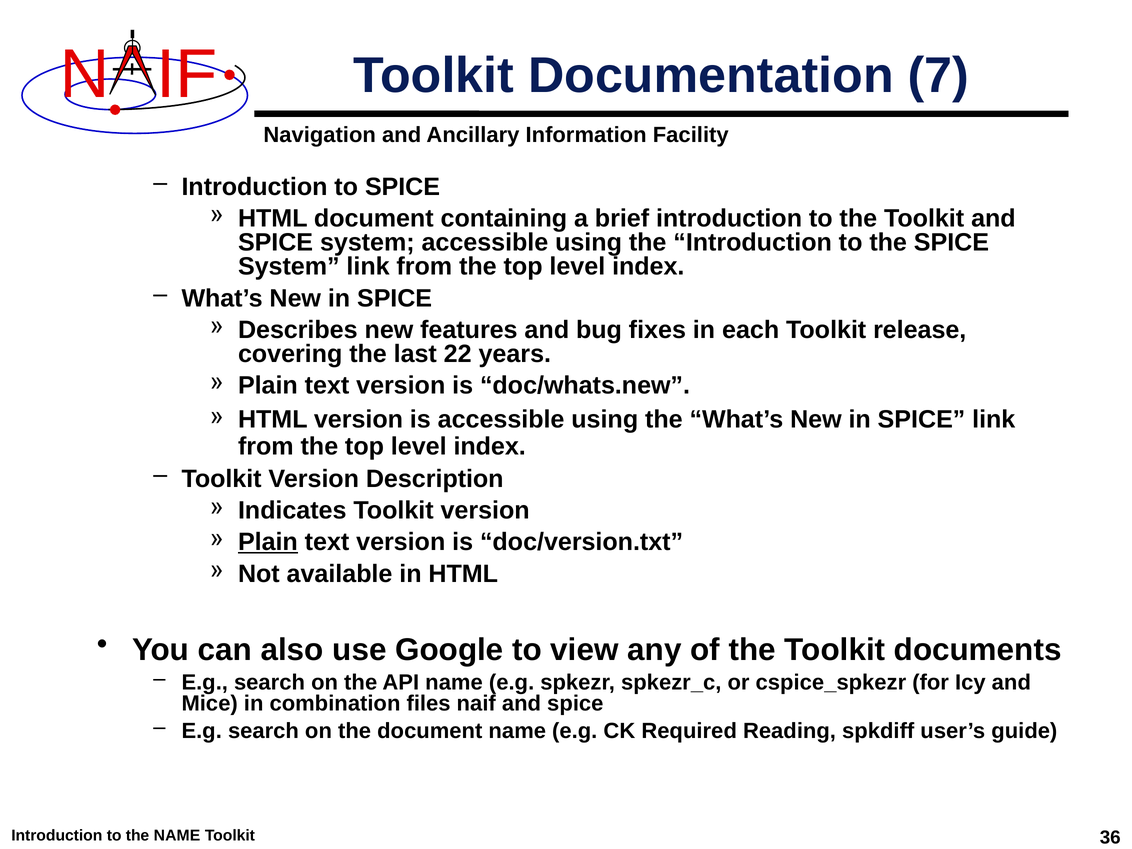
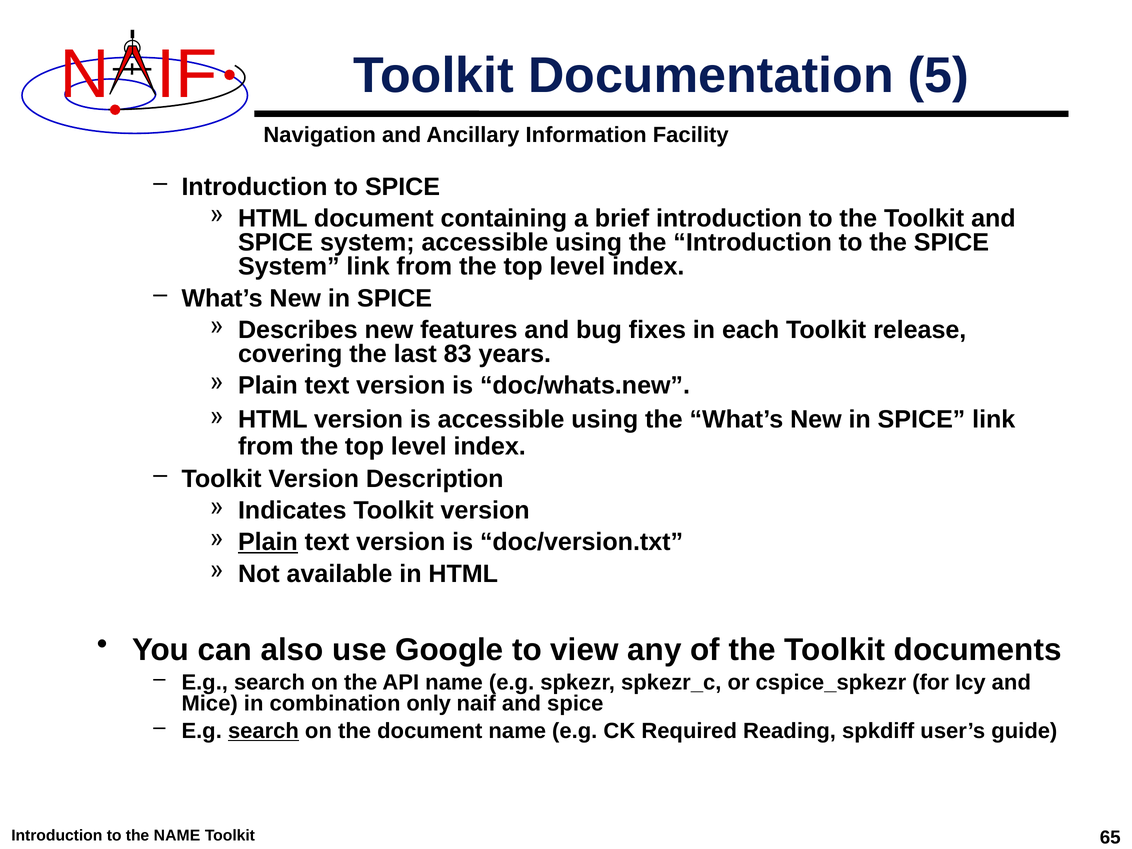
7: 7 -> 5
22: 22 -> 83
files: files -> only
search at (263, 731) underline: none -> present
36: 36 -> 65
